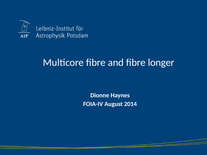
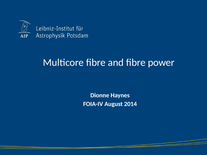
longer: longer -> power
